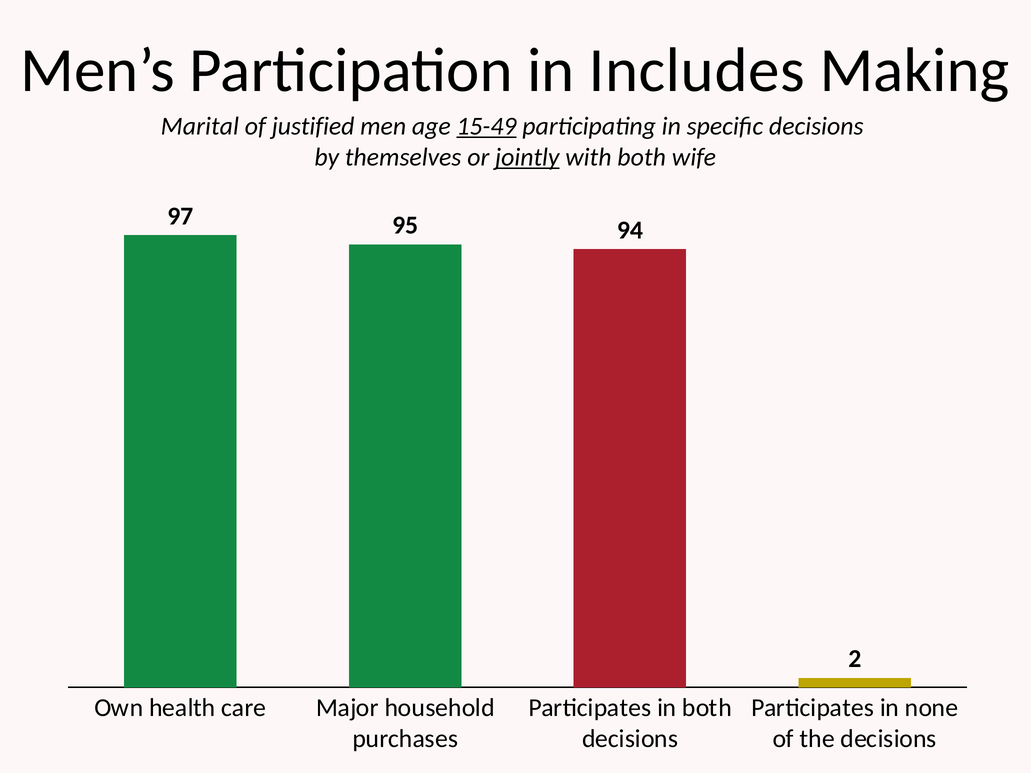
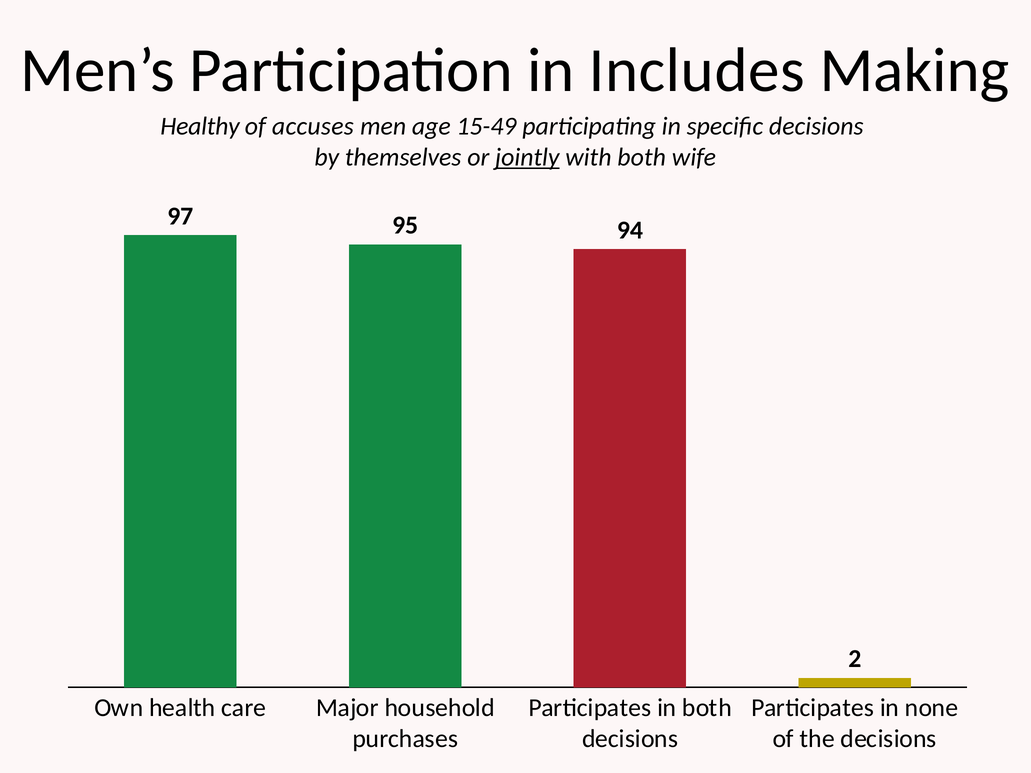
Marital: Marital -> Healthy
justified: justified -> accuses
15-49 underline: present -> none
